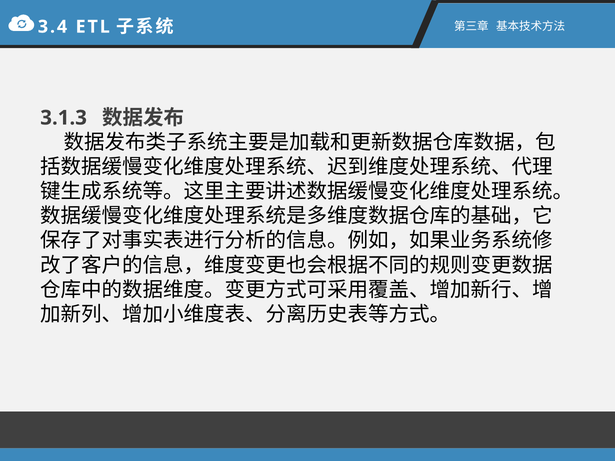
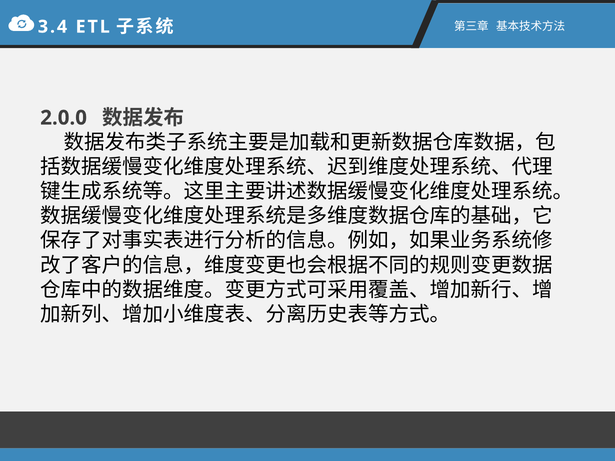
3.1.3: 3.1.3 -> 2.0.0
